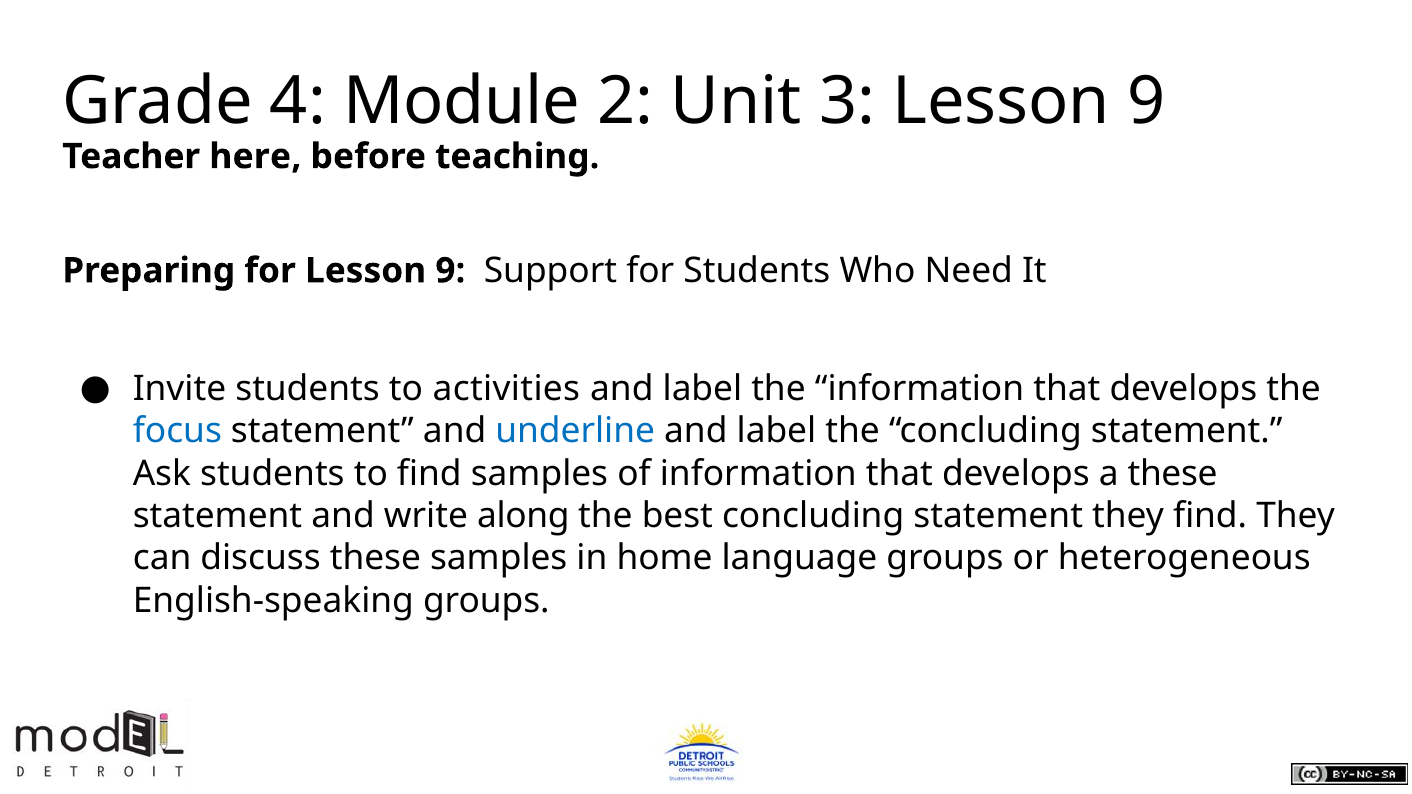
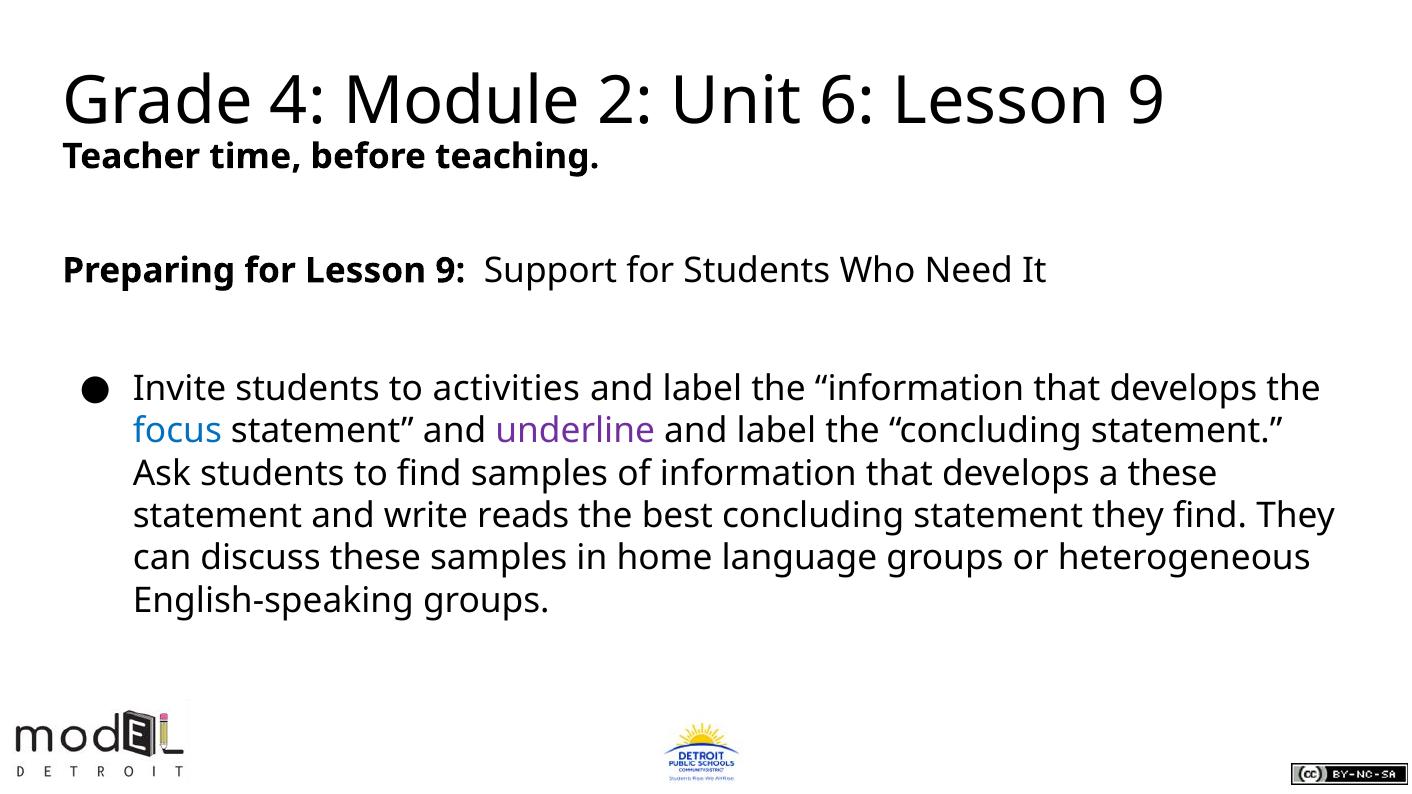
3: 3 -> 6
here: here -> time
underline colour: blue -> purple
along: along -> reads
